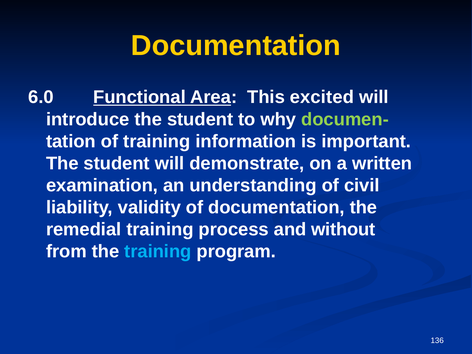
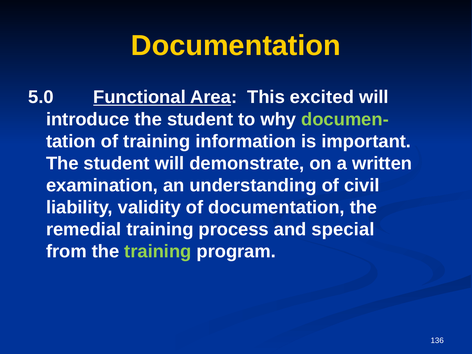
6.0: 6.0 -> 5.0
without: without -> special
training at (158, 252) colour: light blue -> light green
